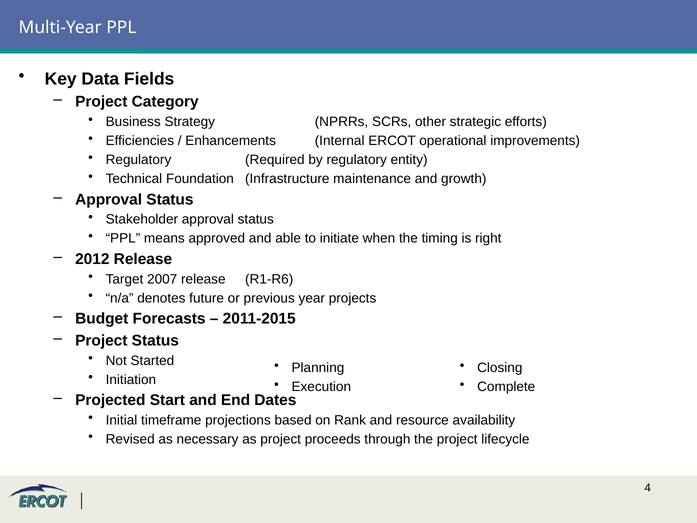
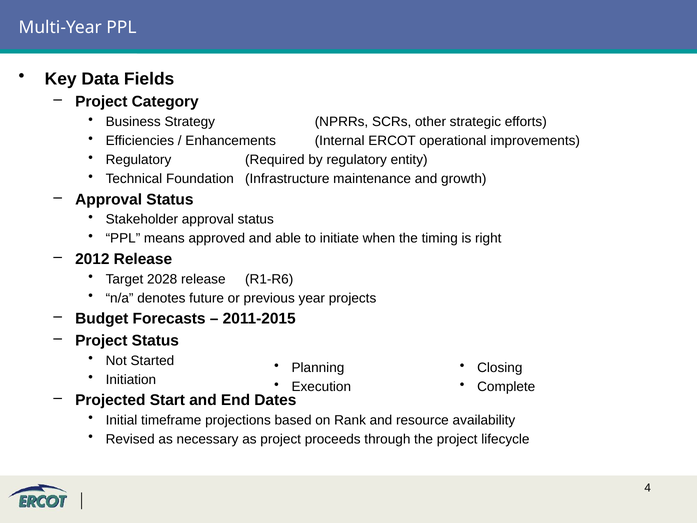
2007: 2007 -> 2028
